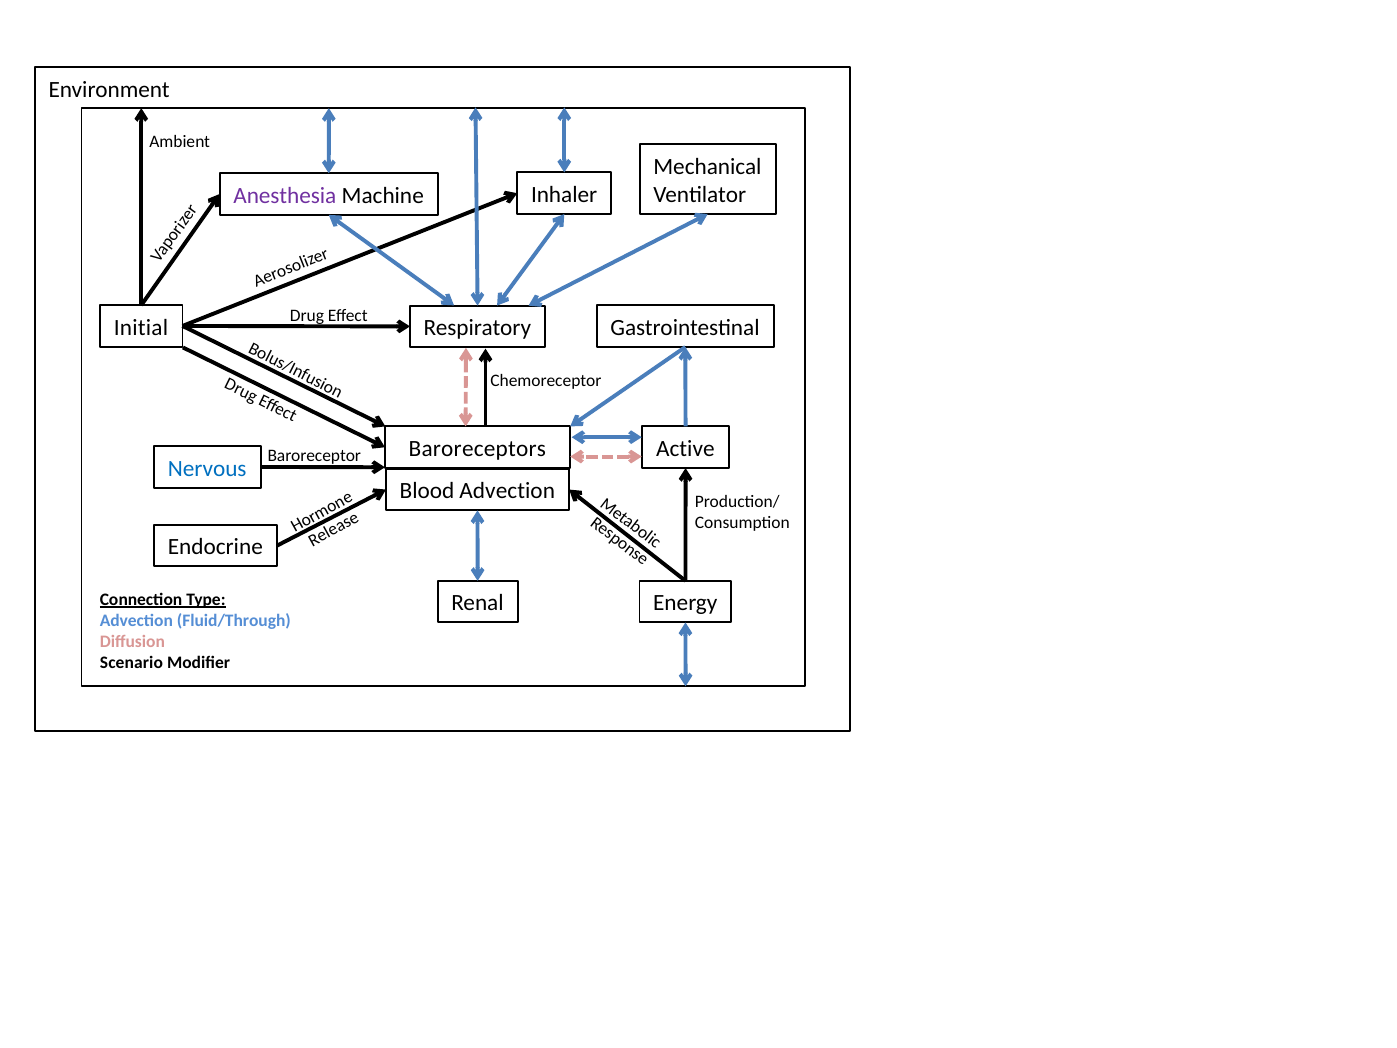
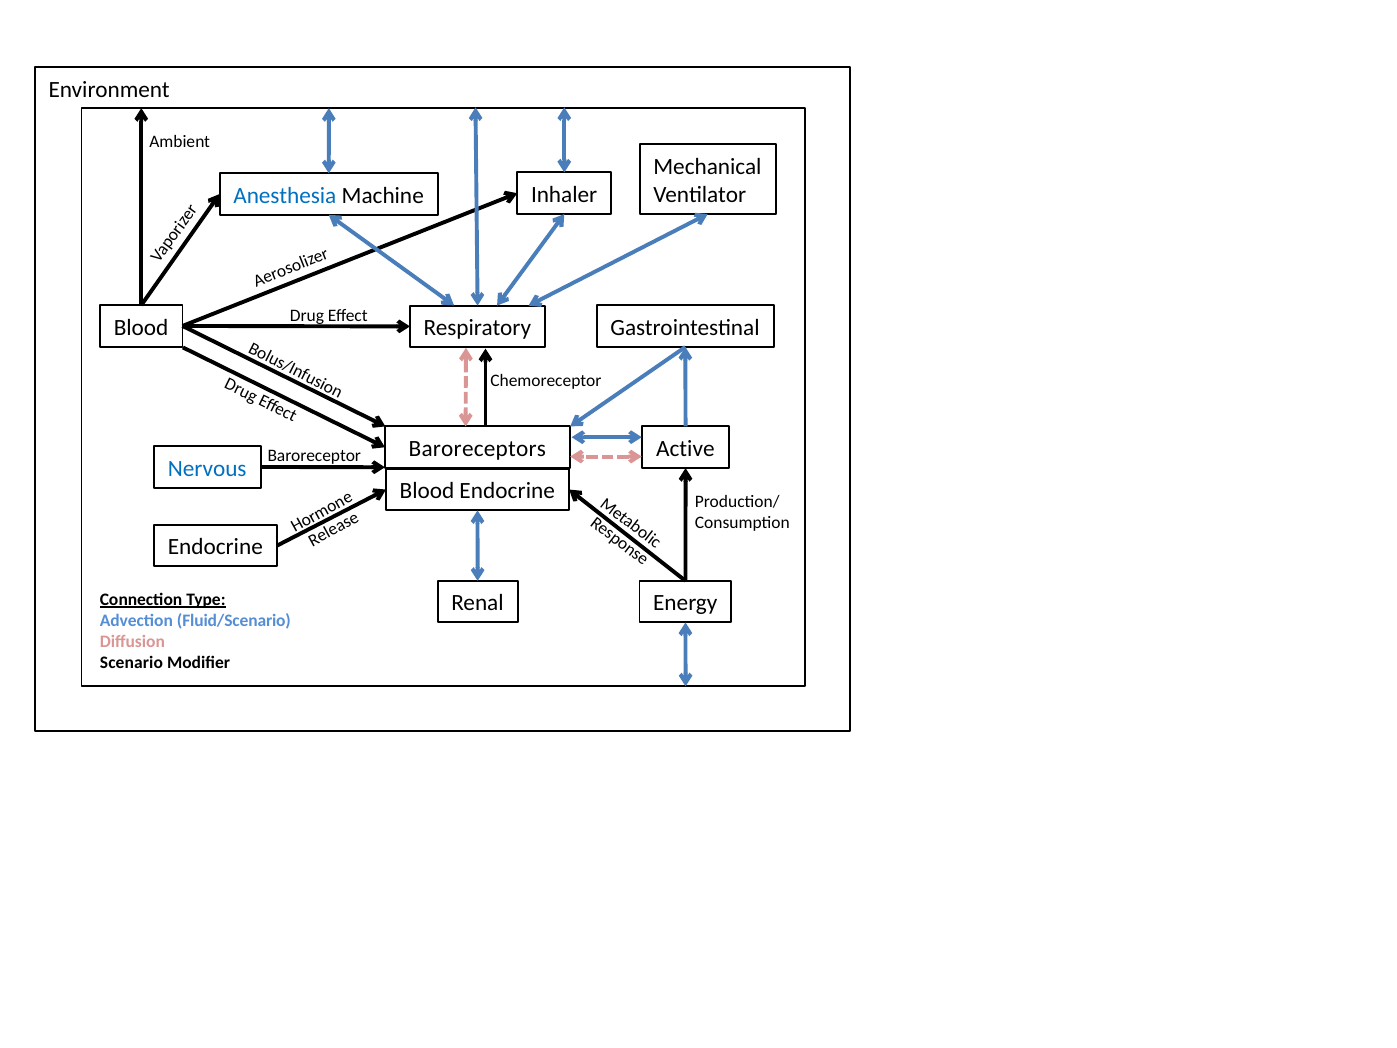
Anesthesia colour: purple -> blue
Initial at (141, 327): Initial -> Blood
Advection at (507, 491): Advection -> Endocrine
Fluid/Through: Fluid/Through -> Fluid/Scenario
